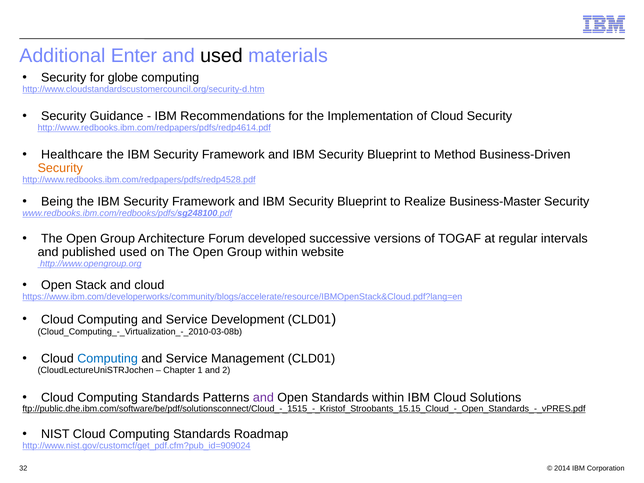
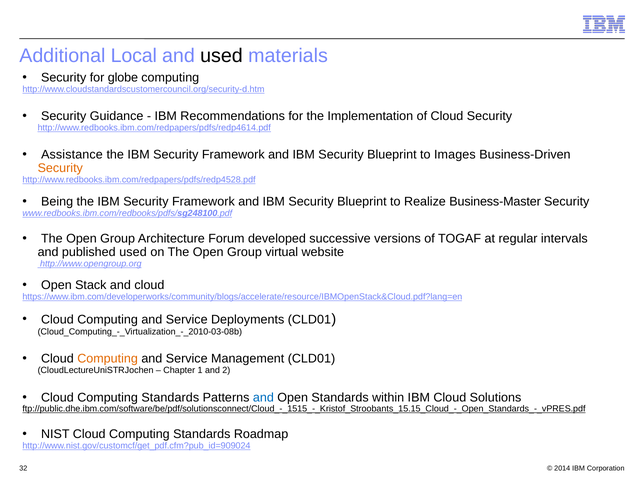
Enter: Enter -> Local
Healthcare: Healthcare -> Assistance
Method: Method -> Images
Group within: within -> virtual
Development: Development -> Deployments
Computing at (108, 359) colour: blue -> orange
and at (263, 397) colour: purple -> blue
